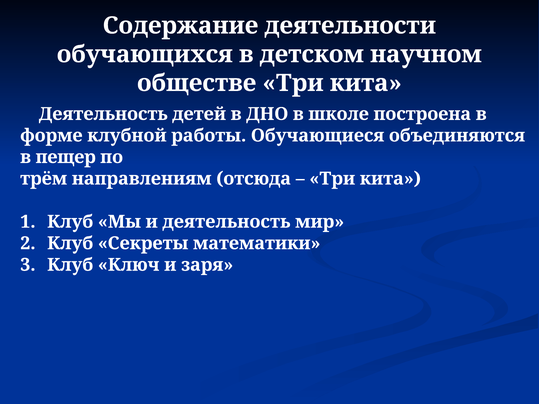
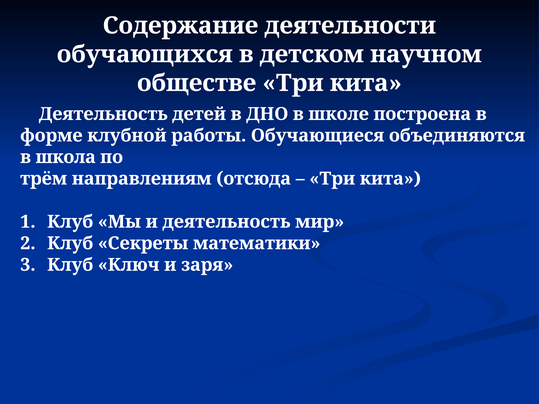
пещер: пещер -> школа
